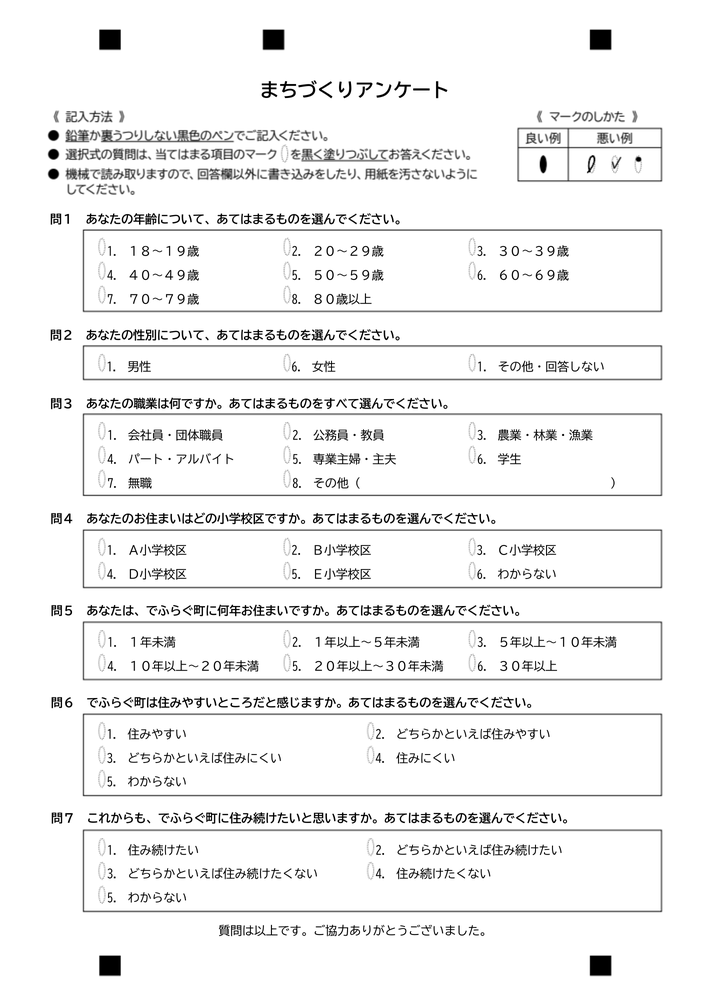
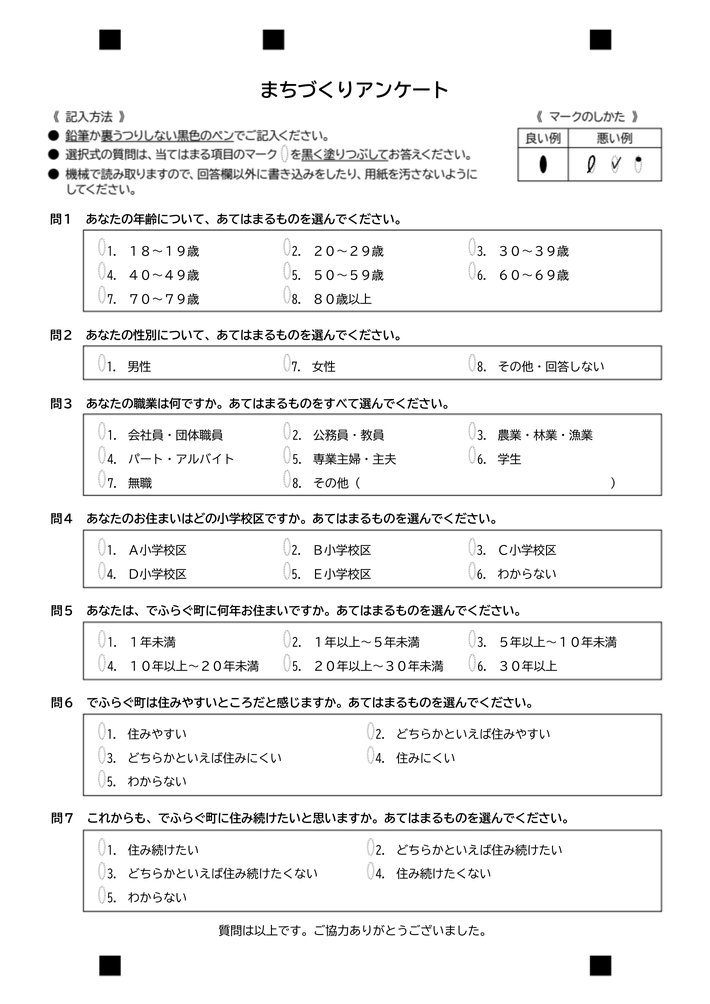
6 at (297, 367): 6 -> 7
1 at (483, 367): 1 -> 8
